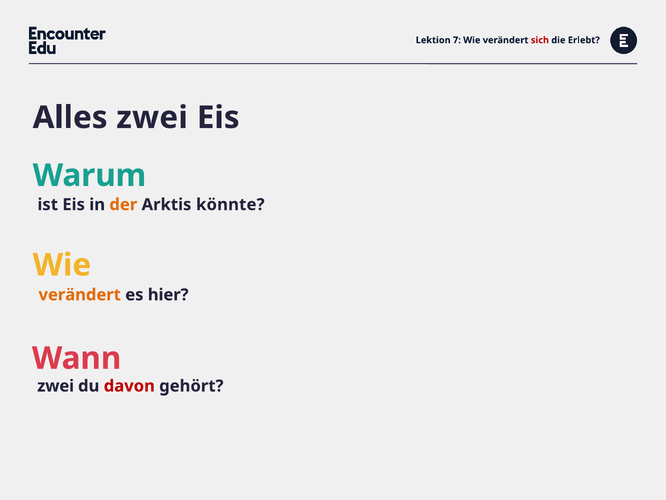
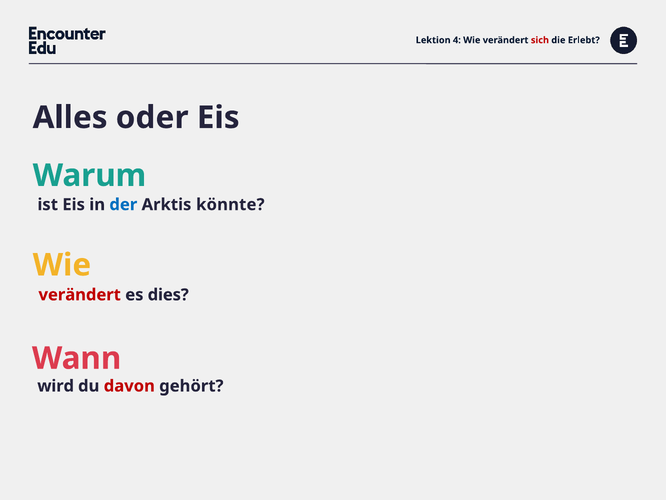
7: 7 -> 4
Alles zwei: zwei -> oder
der colour: orange -> blue
verändert at (80, 295) colour: orange -> red
hier: hier -> dies
zwei at (56, 386): zwei -> wird
